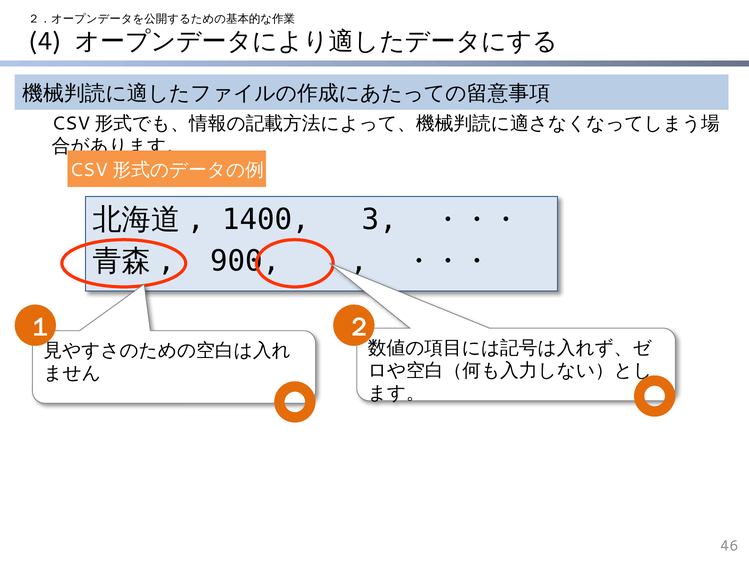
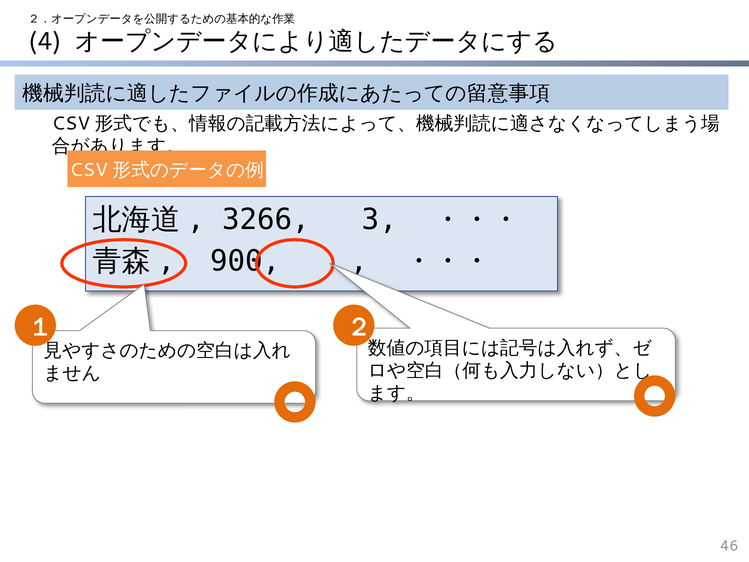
1400: 1400 -> 3266
